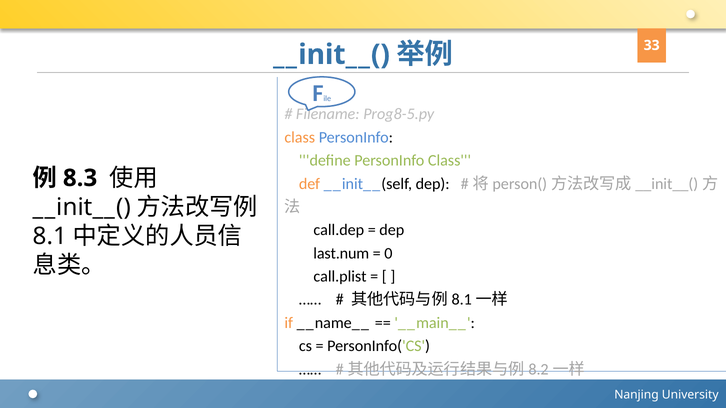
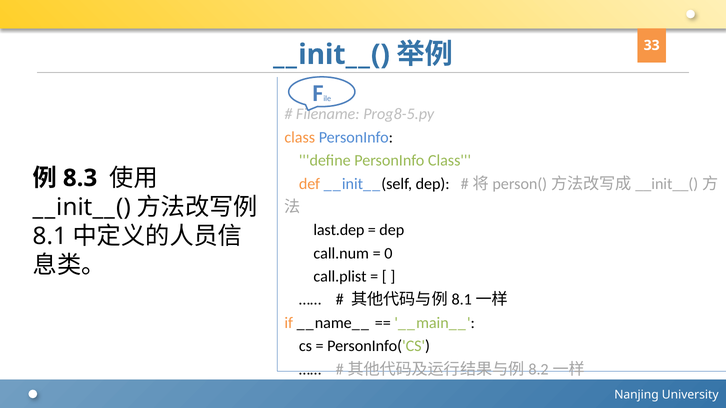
call.dep: call.dep -> last.dep
last.num: last.num -> call.num
